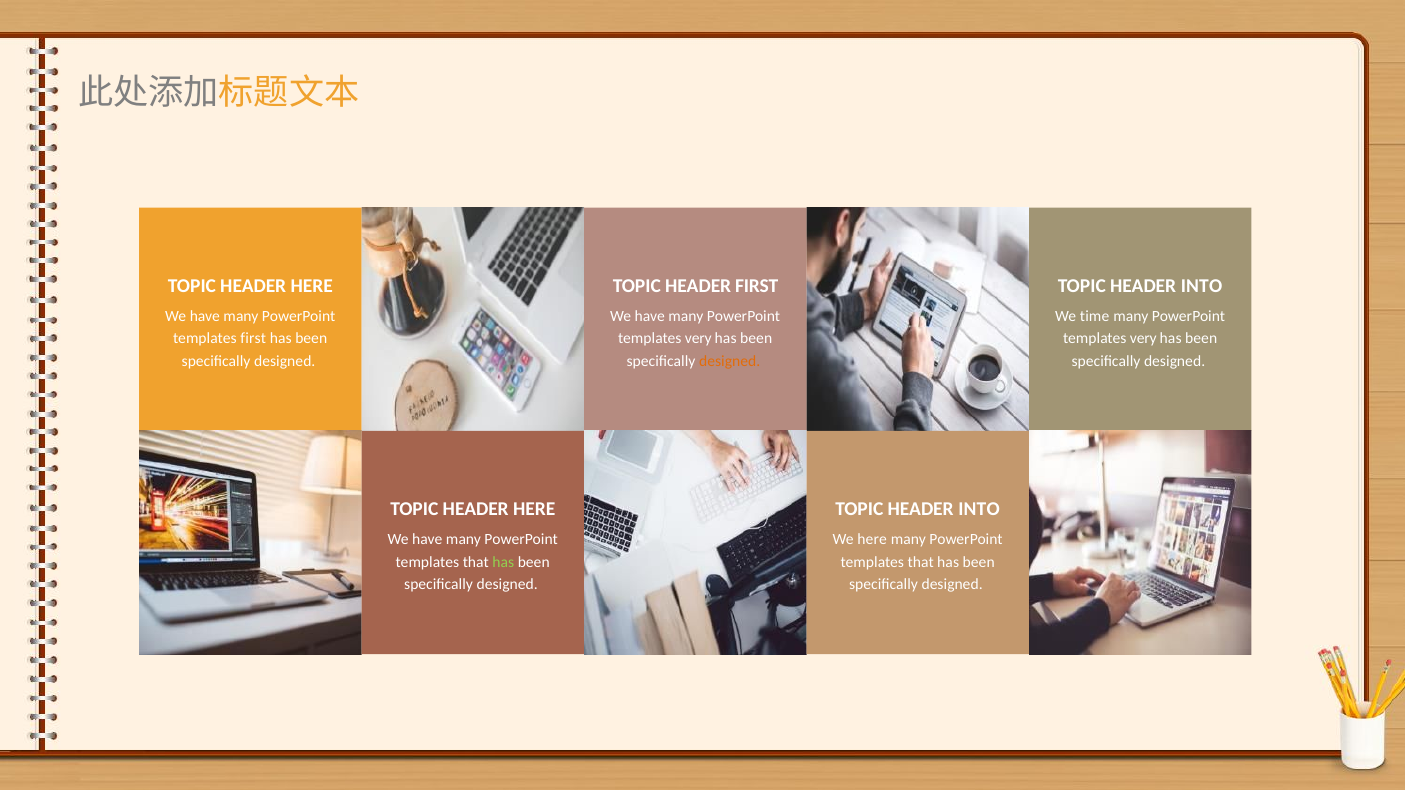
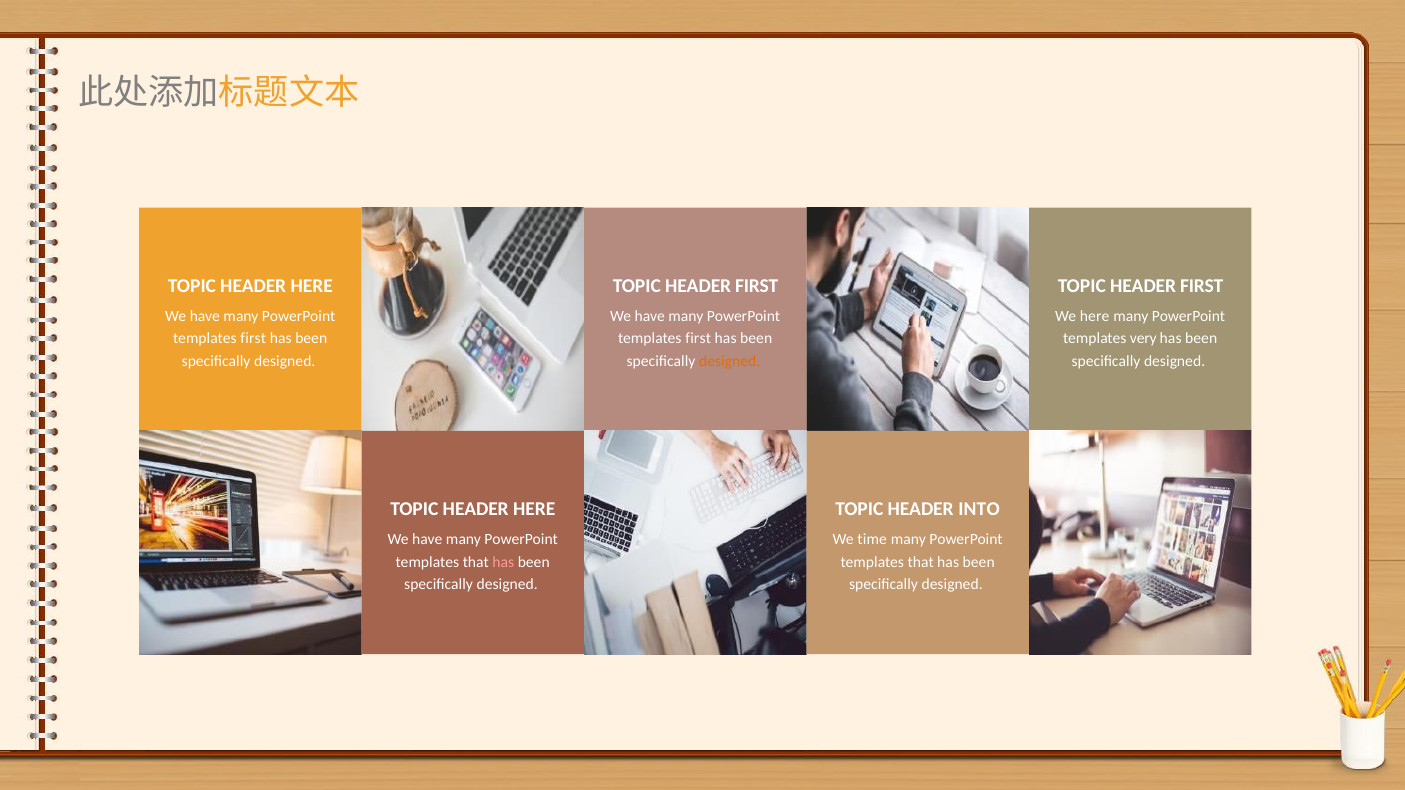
INTO at (1202, 286): INTO -> FIRST
We time: time -> here
very at (698, 339): very -> first
We here: here -> time
has at (503, 562) colour: light green -> pink
